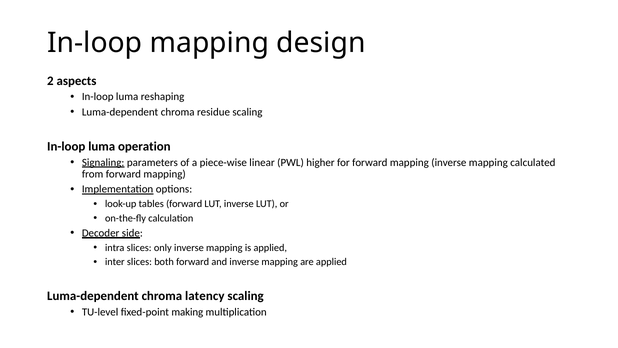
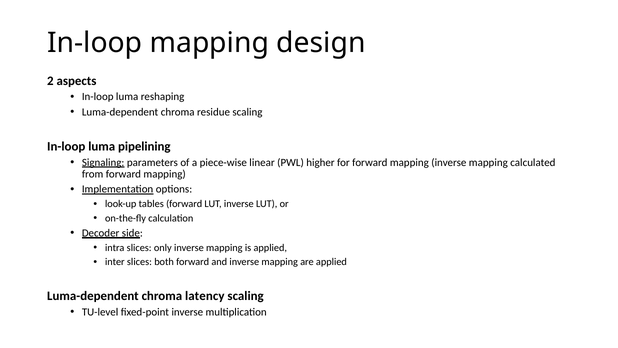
operation: operation -> pipelining
fixed-point making: making -> inverse
